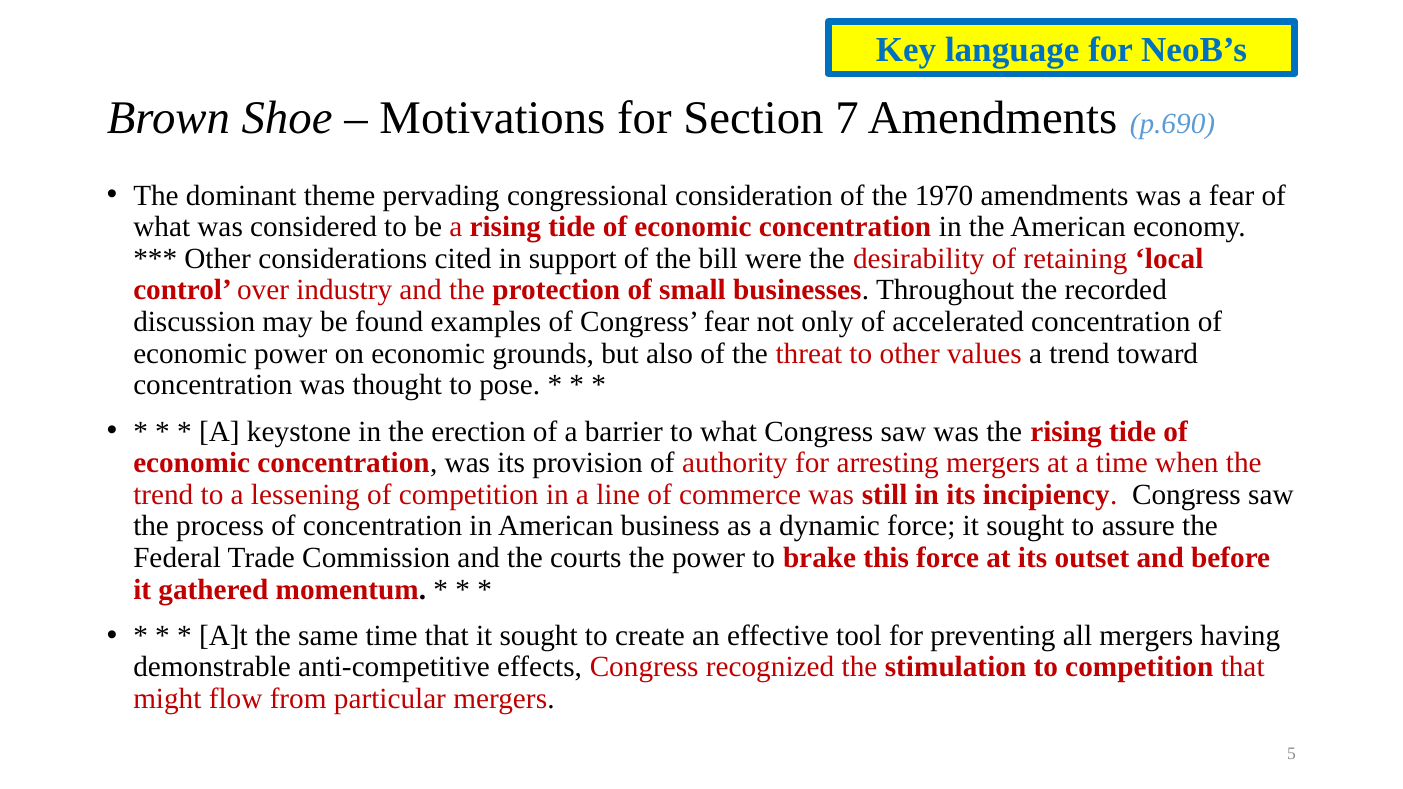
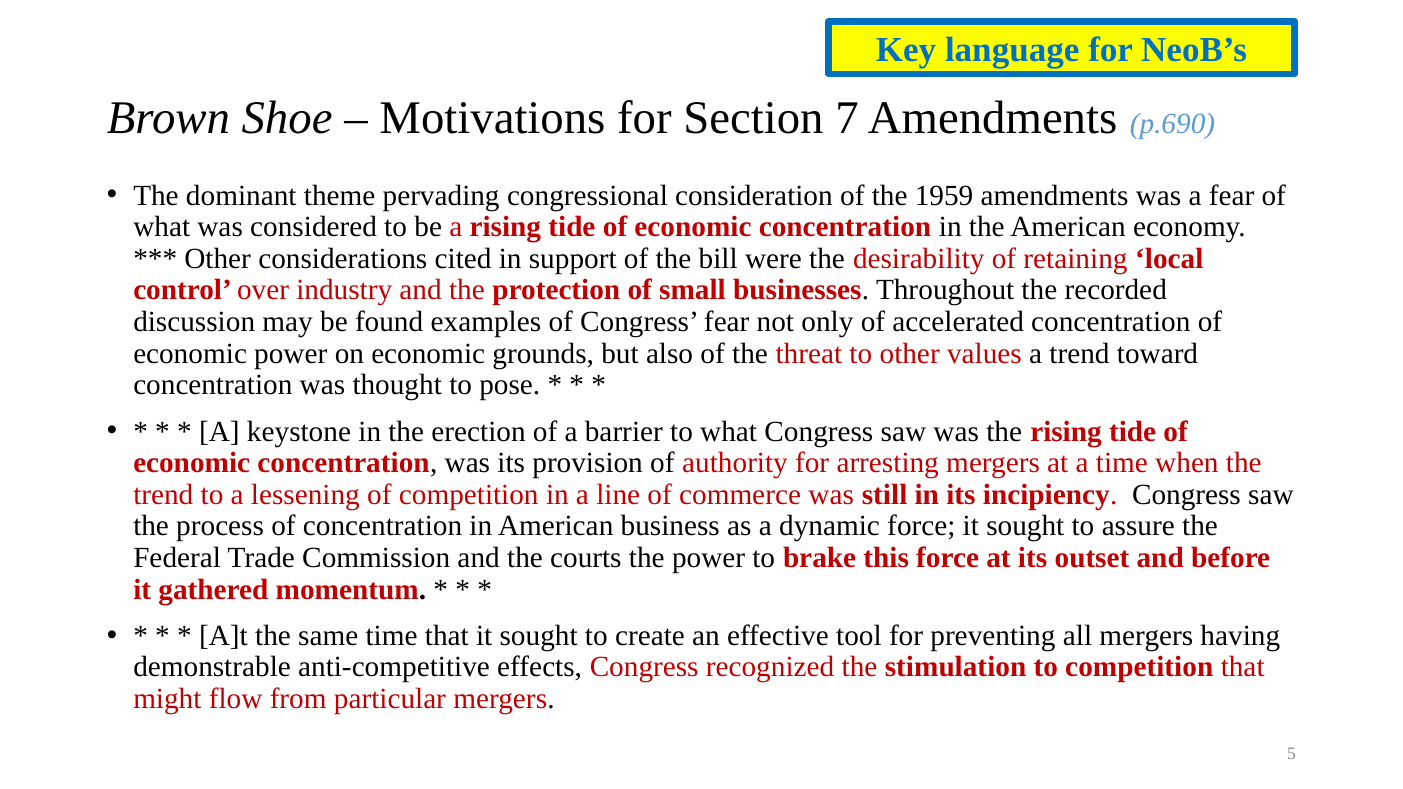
1970: 1970 -> 1959
